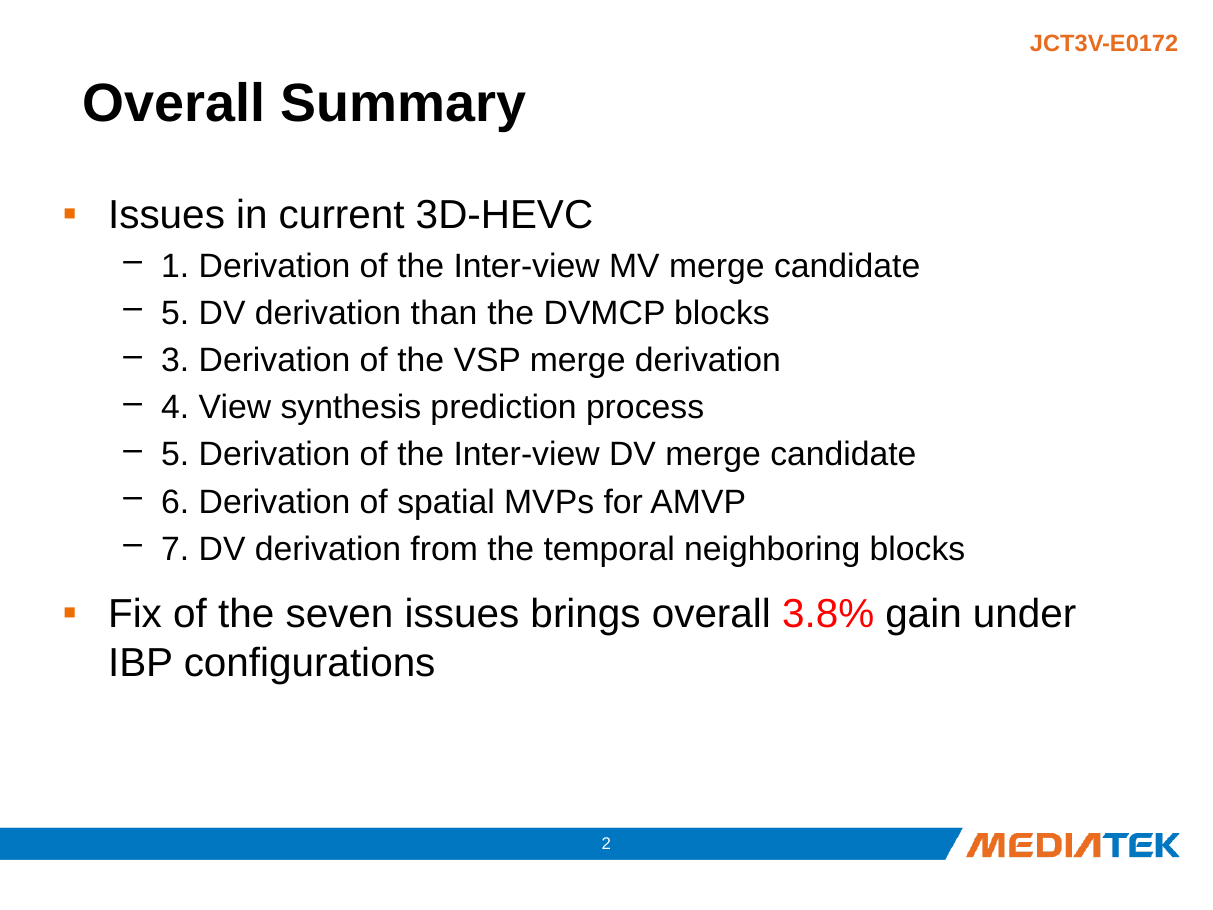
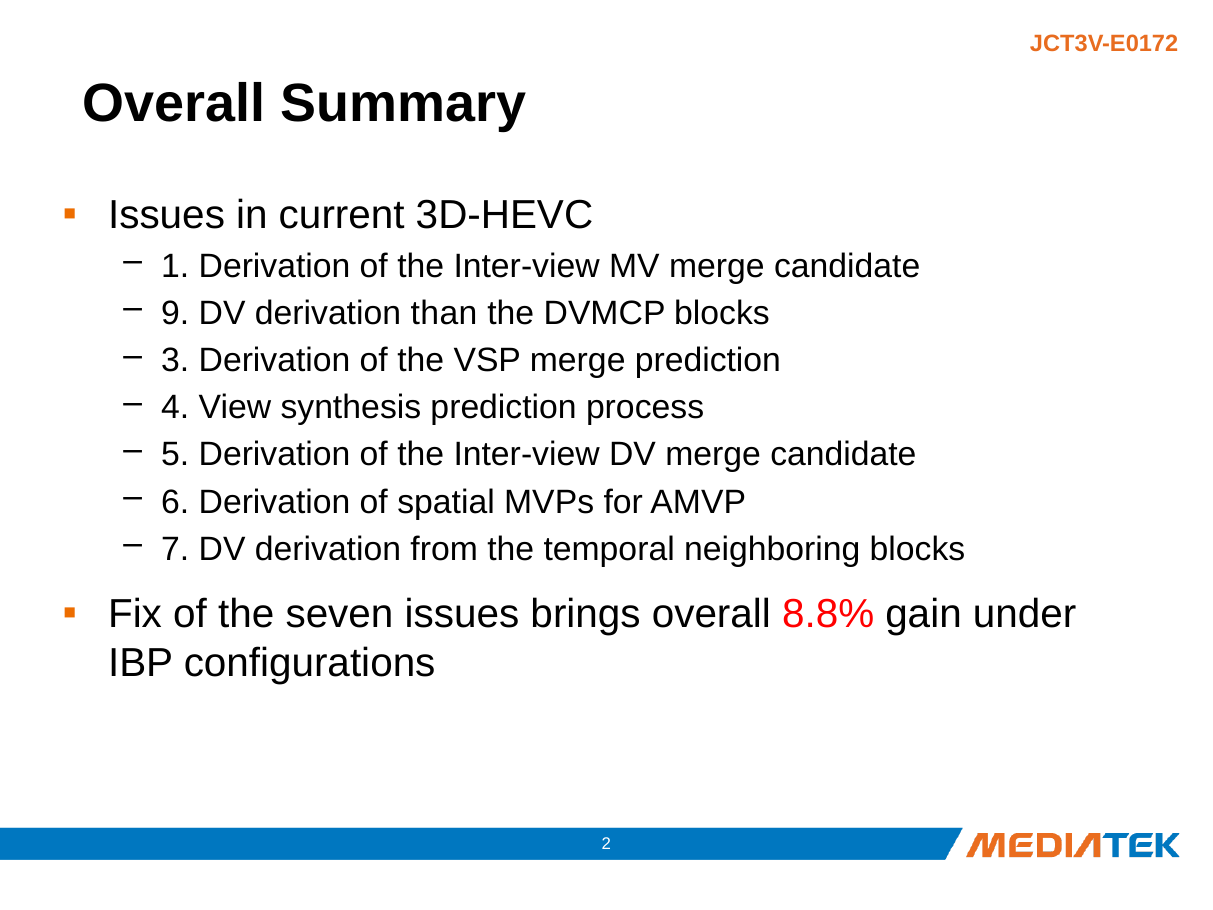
5 at (175, 313): 5 -> 9
merge derivation: derivation -> prediction
3.8%: 3.8% -> 8.8%
